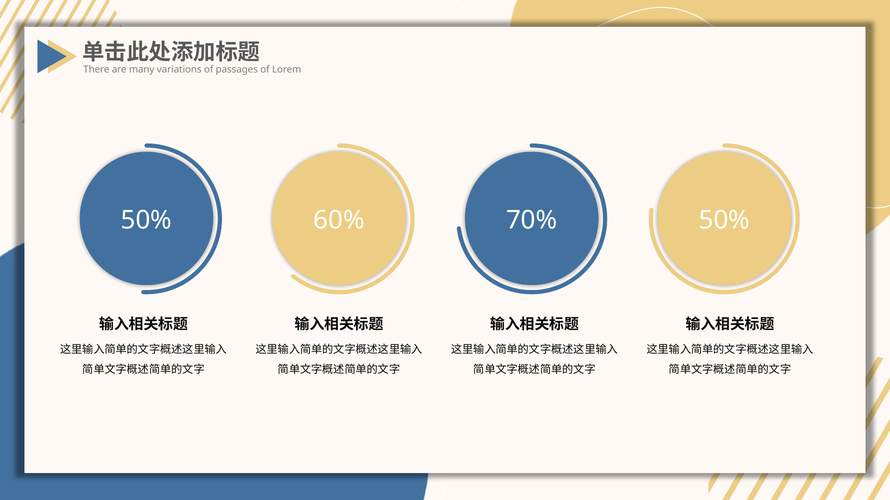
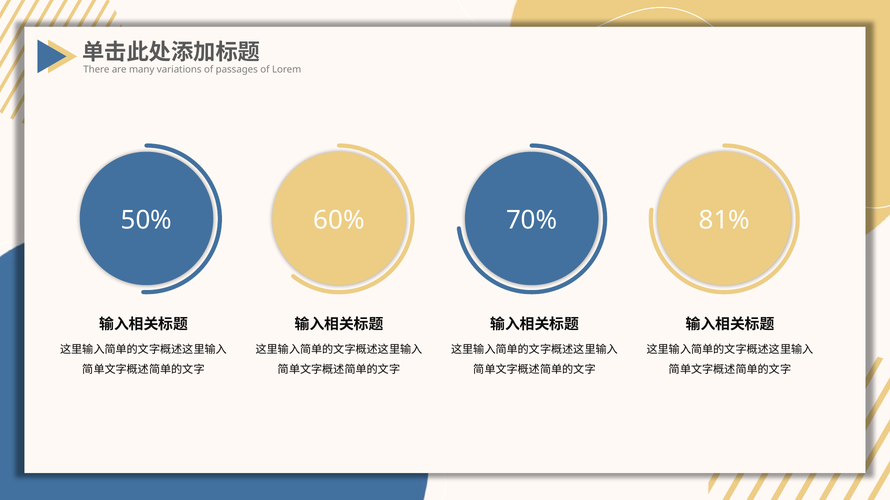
50% at (724, 220): 50% -> 81%
